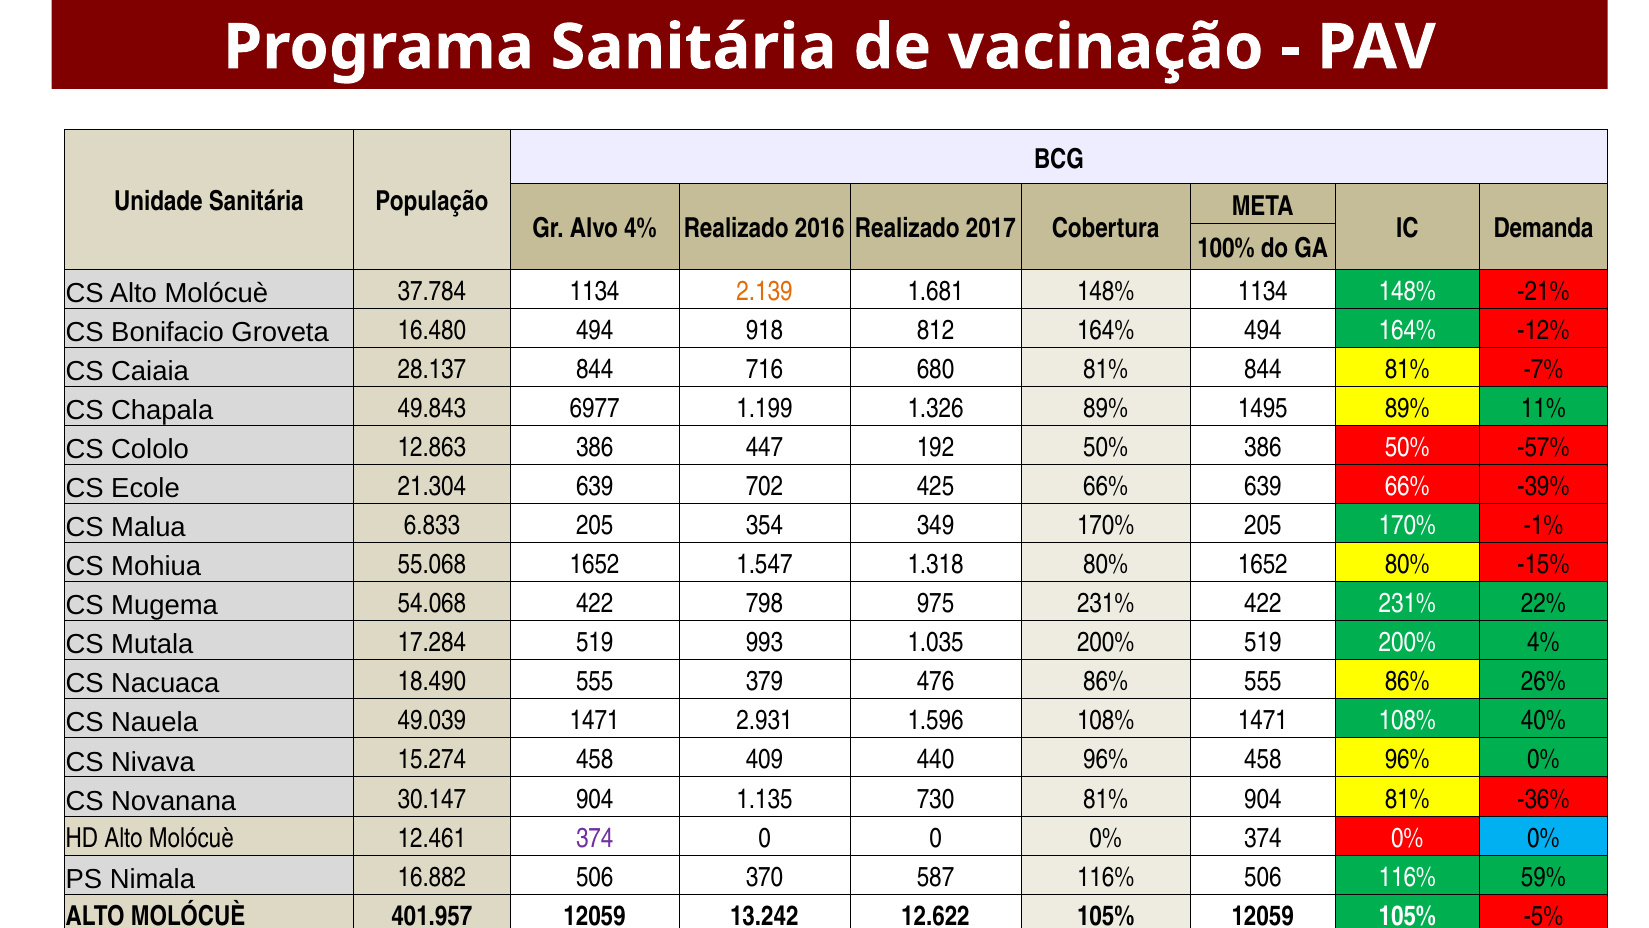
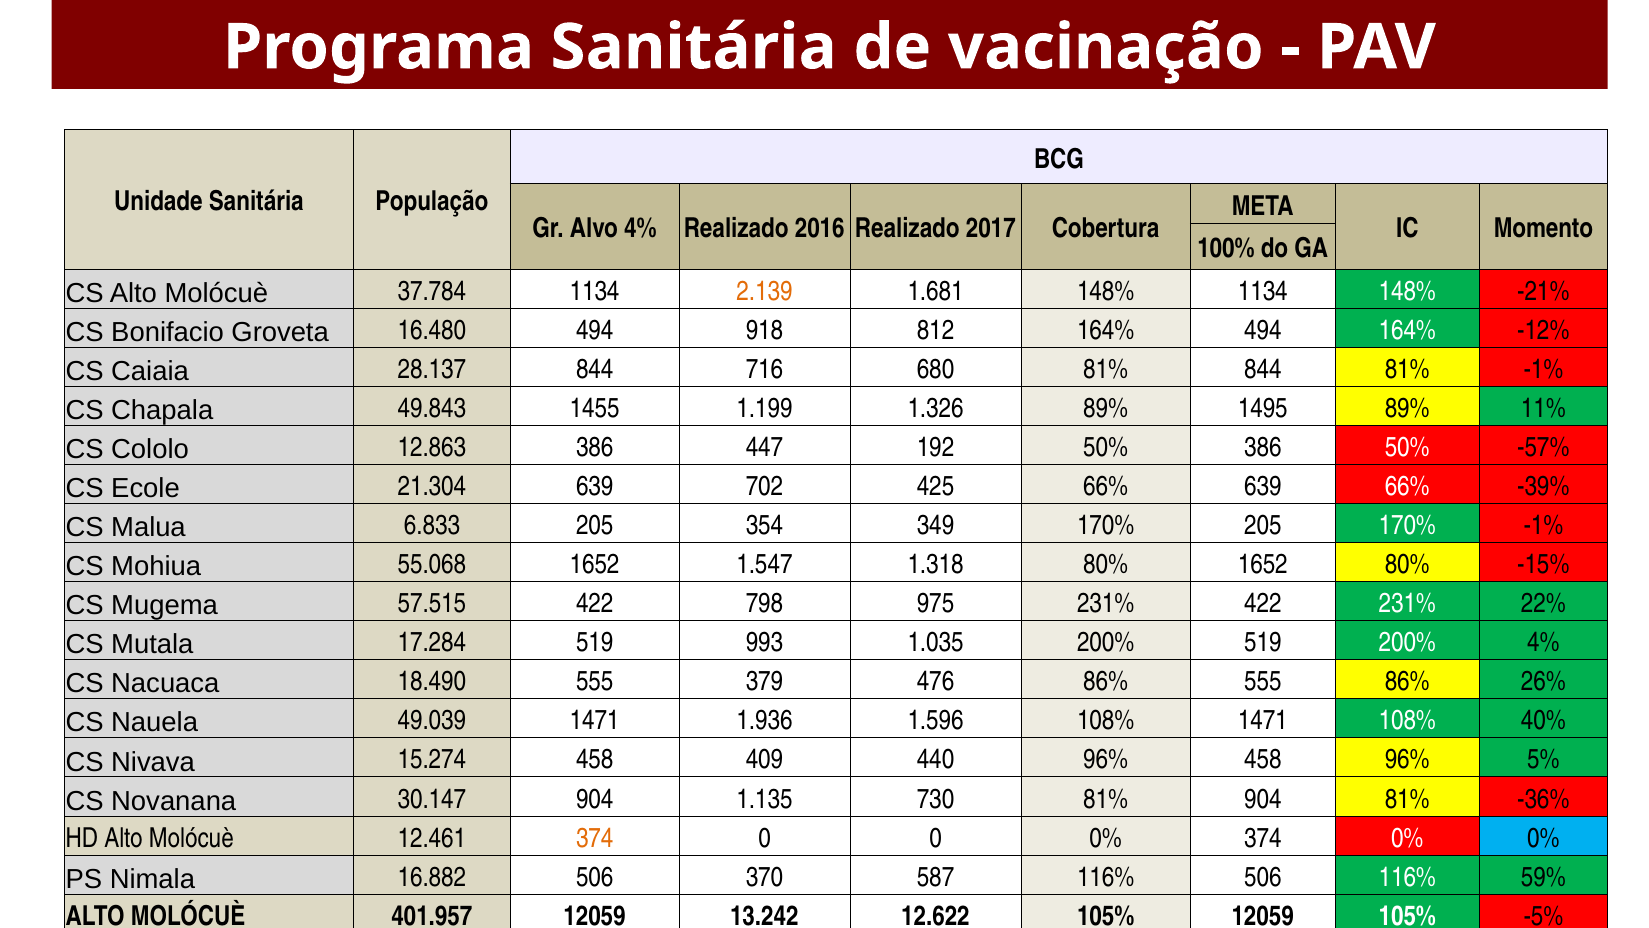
Demanda: Demanda -> Momento
81% -7%: -7% -> -1%
6977: 6977 -> 1455
54.068: 54.068 -> 57.515
2.931: 2.931 -> 1.936
96% 0%: 0% -> 5%
374 at (595, 838) colour: purple -> orange
